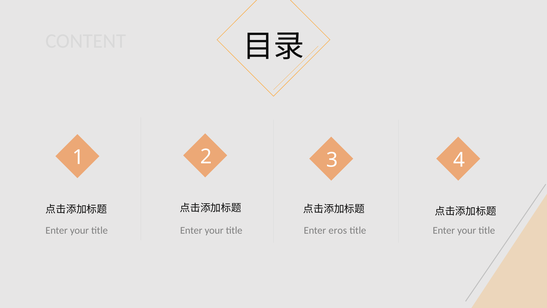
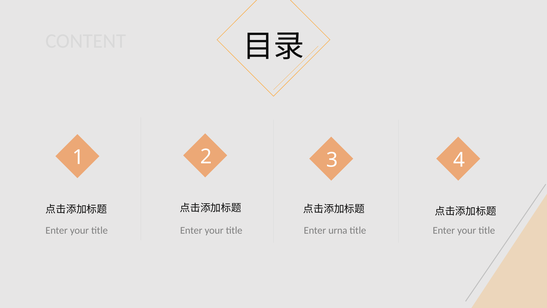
eros: eros -> urna
